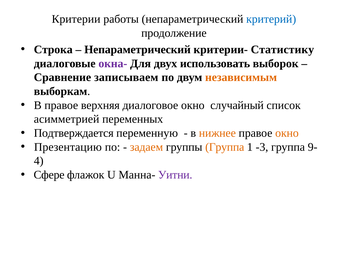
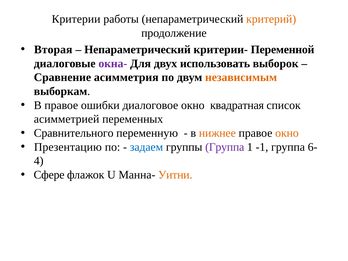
критерий colour: blue -> orange
Строка: Строка -> Вторая
Статистику: Статистику -> Переменной
записываем: записываем -> асимметрия
верхняя: верхняя -> ошибки
случайный: случайный -> квадратная
Подтверждается: Подтверждается -> Сравнительного
задаем colour: orange -> blue
Группа at (225, 147) colour: orange -> purple
-3: -3 -> -1
9-: 9- -> 6-
Уитни colour: purple -> orange
